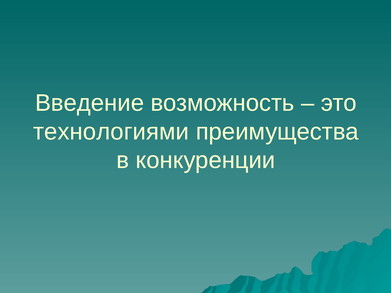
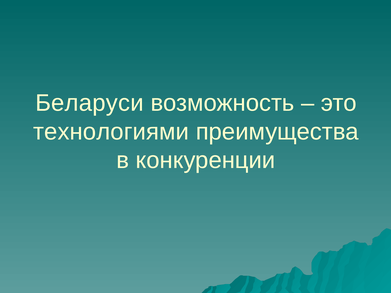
Введение: Введение -> Беларуси
